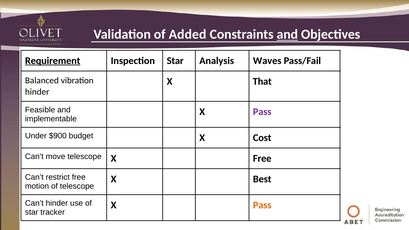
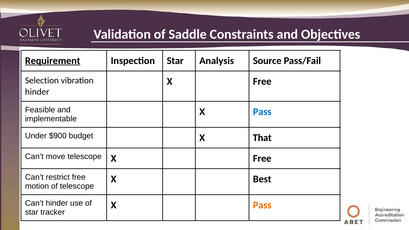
Added: Added -> Saddle
and at (287, 34) underline: present -> none
Waves: Waves -> Source
Balanced: Balanced -> Selection
That at (262, 81): That -> Free
Pass at (262, 112) colour: purple -> blue
Cost: Cost -> That
